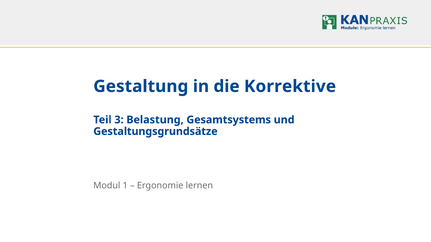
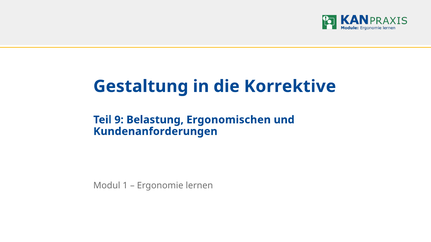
3: 3 -> 9
Gesamtsystems: Gesamtsystems -> Ergonomischen
Gestaltungsgrundsätze: Gestaltungsgrundsätze -> Kundenanforderungen
